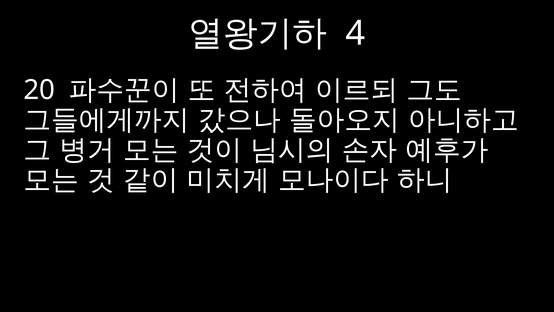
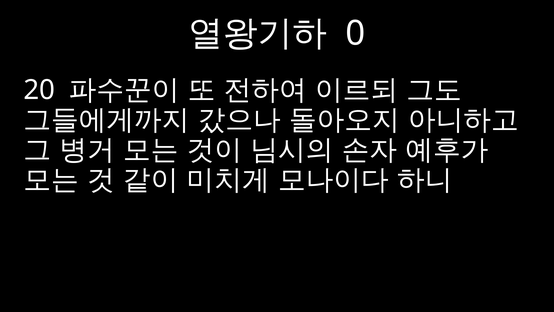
4: 4 -> 0
